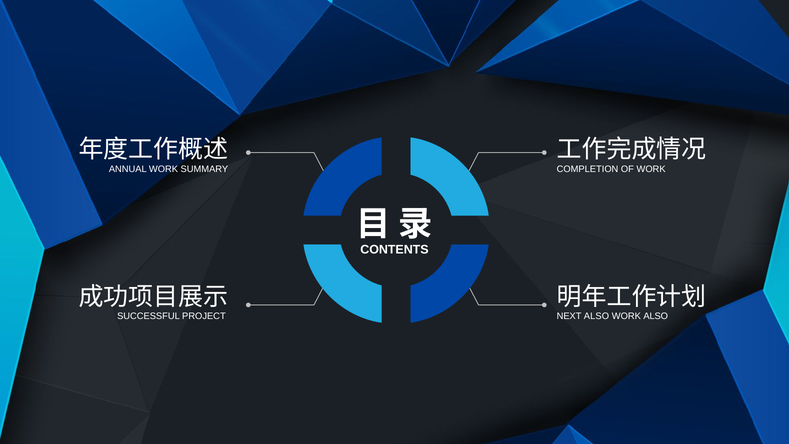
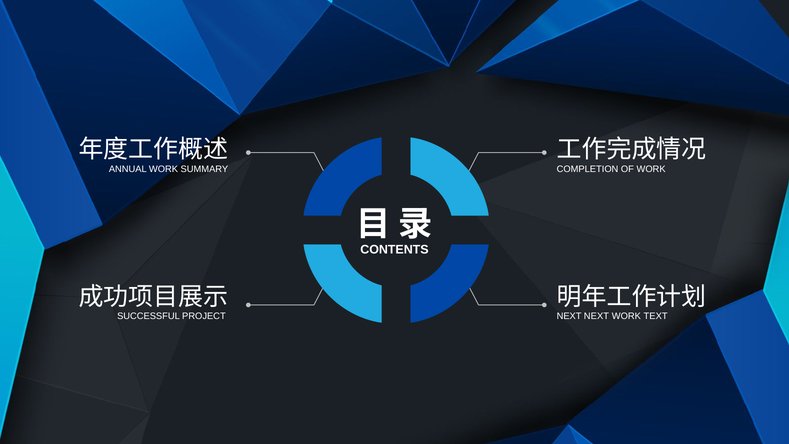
NEXT ALSO: ALSO -> NEXT
WORK ALSO: ALSO -> TEXT
